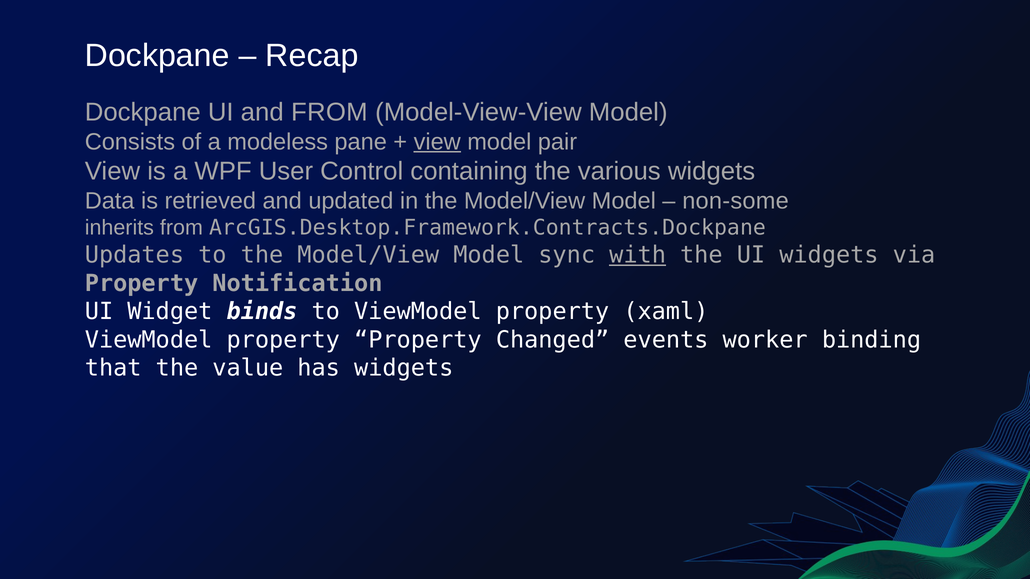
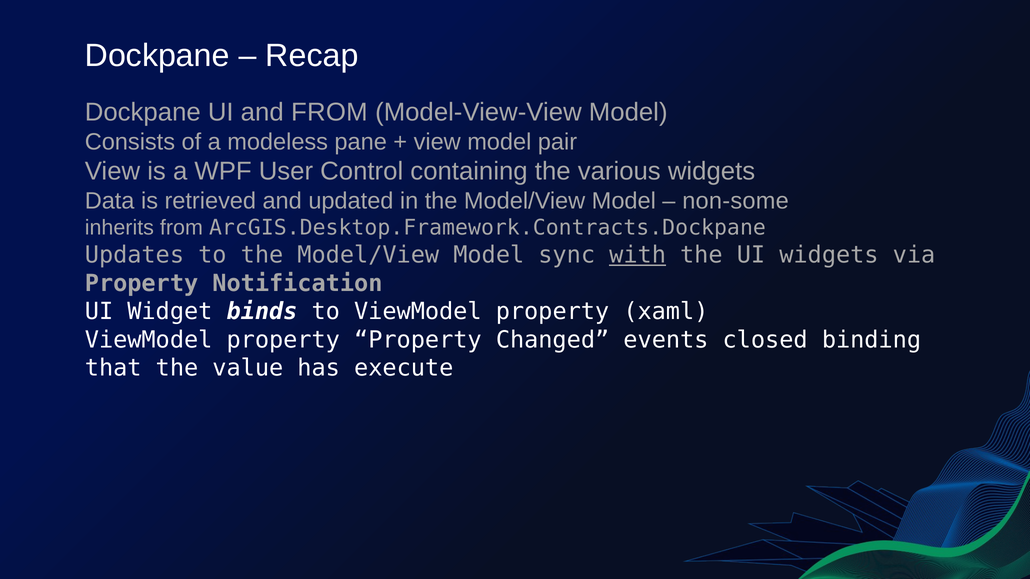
view at (437, 142) underline: present -> none
worker: worker -> closed
has widgets: widgets -> execute
